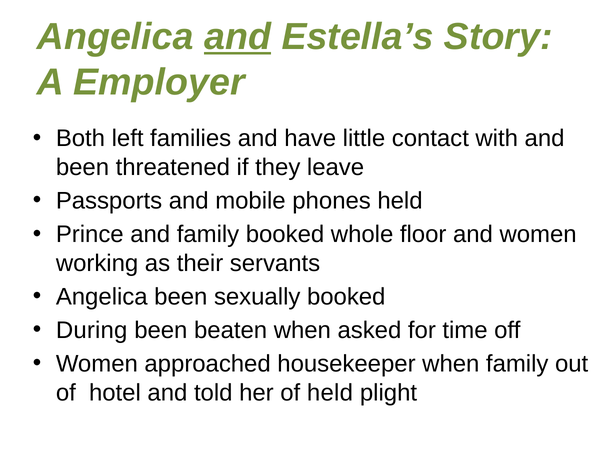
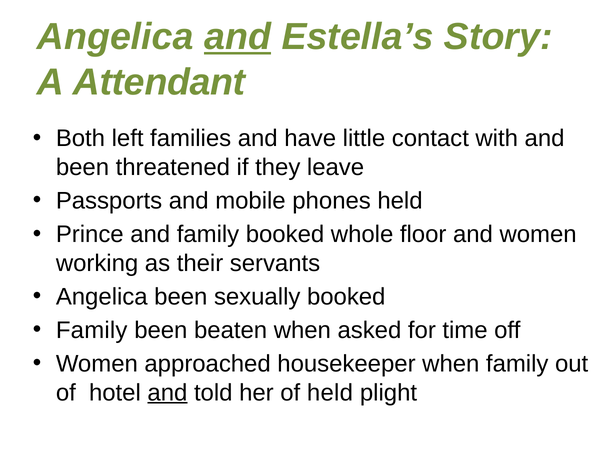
Employer: Employer -> Attendant
During at (92, 330): During -> Family
and at (167, 393) underline: none -> present
